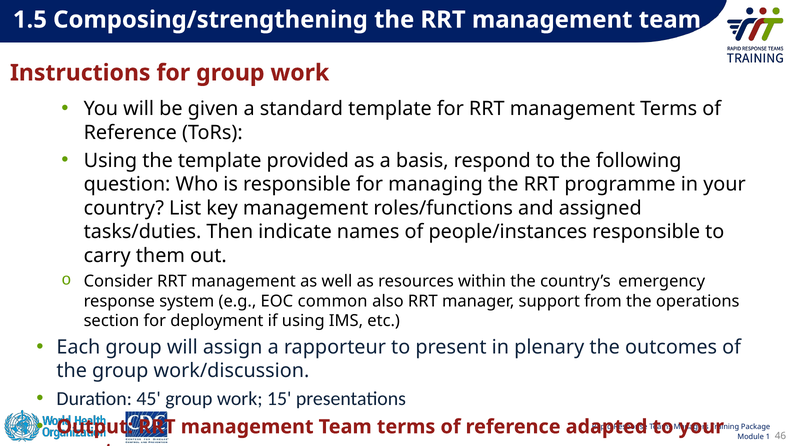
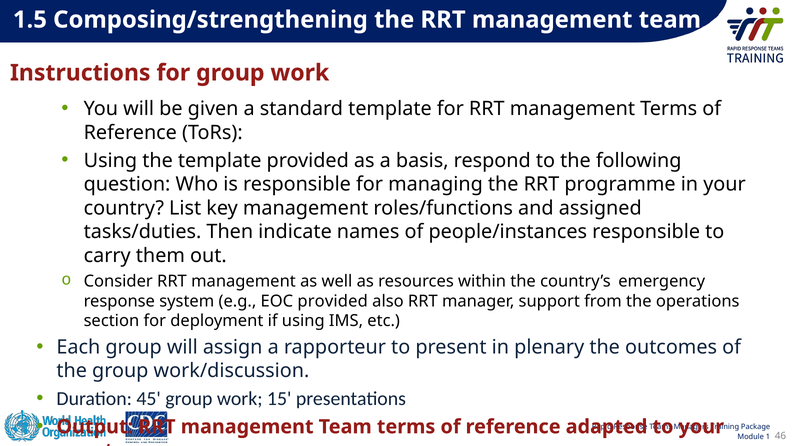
EOC common: common -> provided
